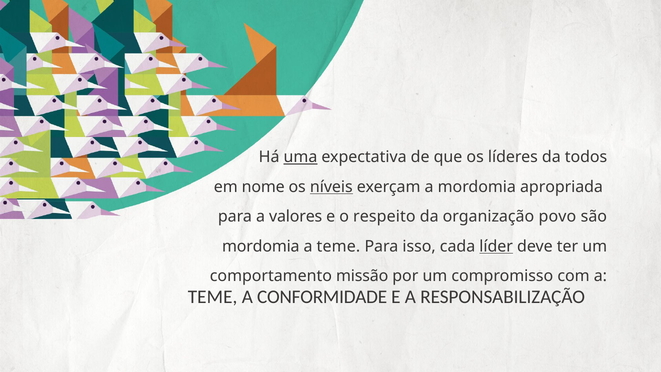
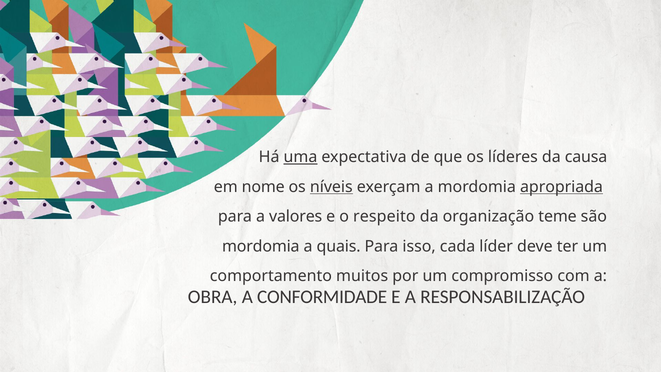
todos: todos -> causa
apropriada underline: none -> present
povo: povo -> teme
teme at (338, 246): teme -> quais
líder underline: present -> none
missão: missão -> muitos
TEME at (213, 297): TEME -> OBRA
